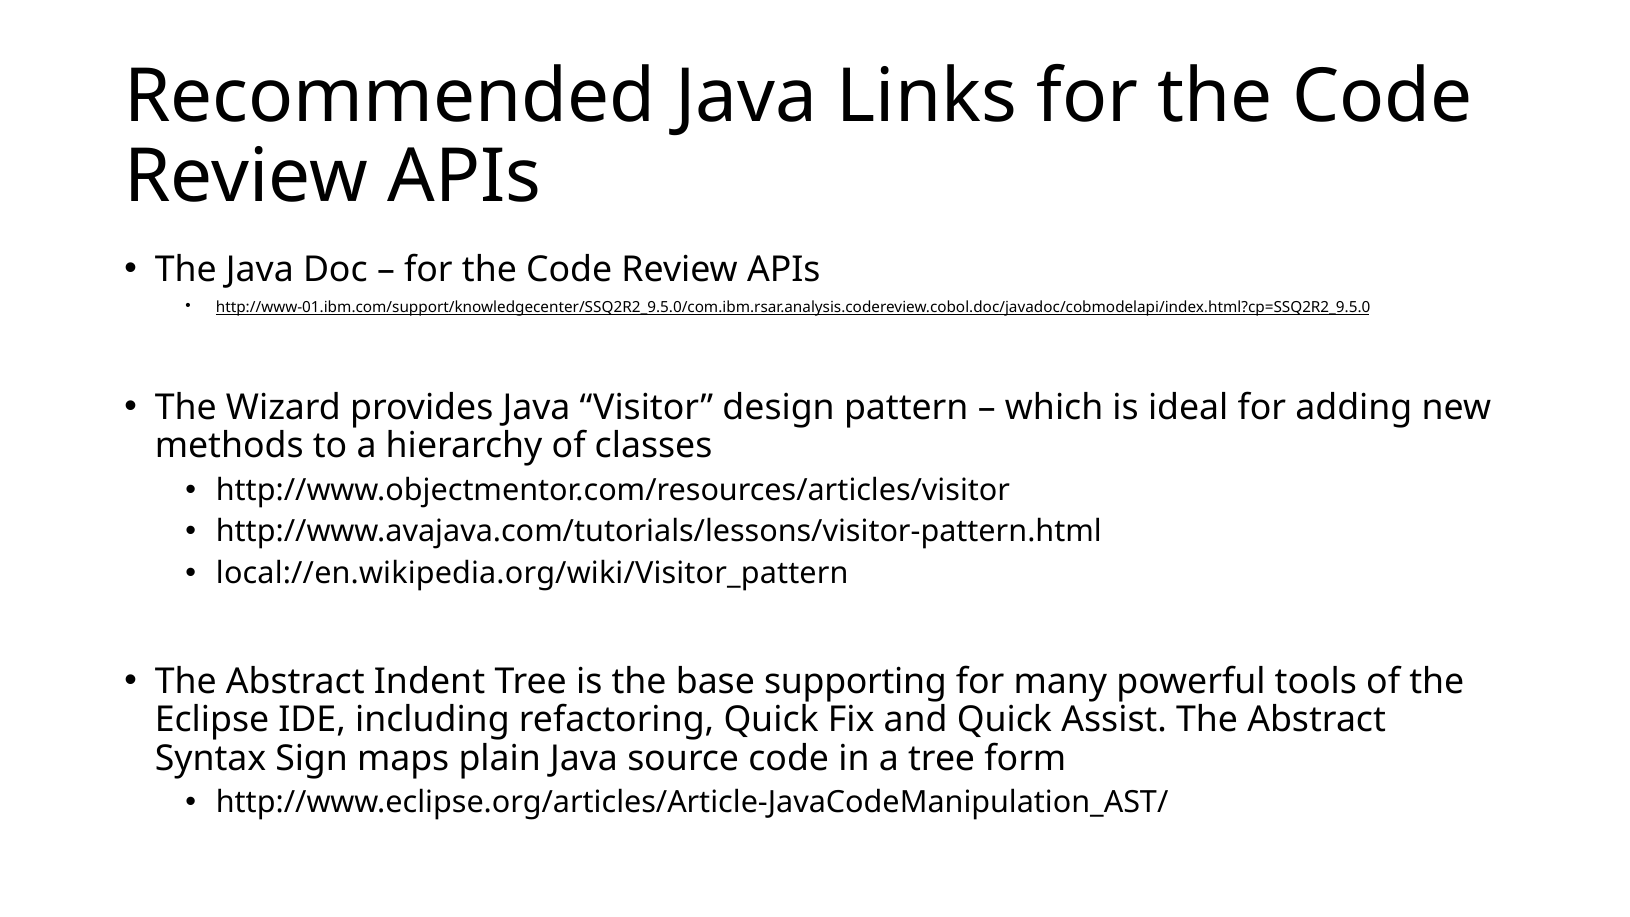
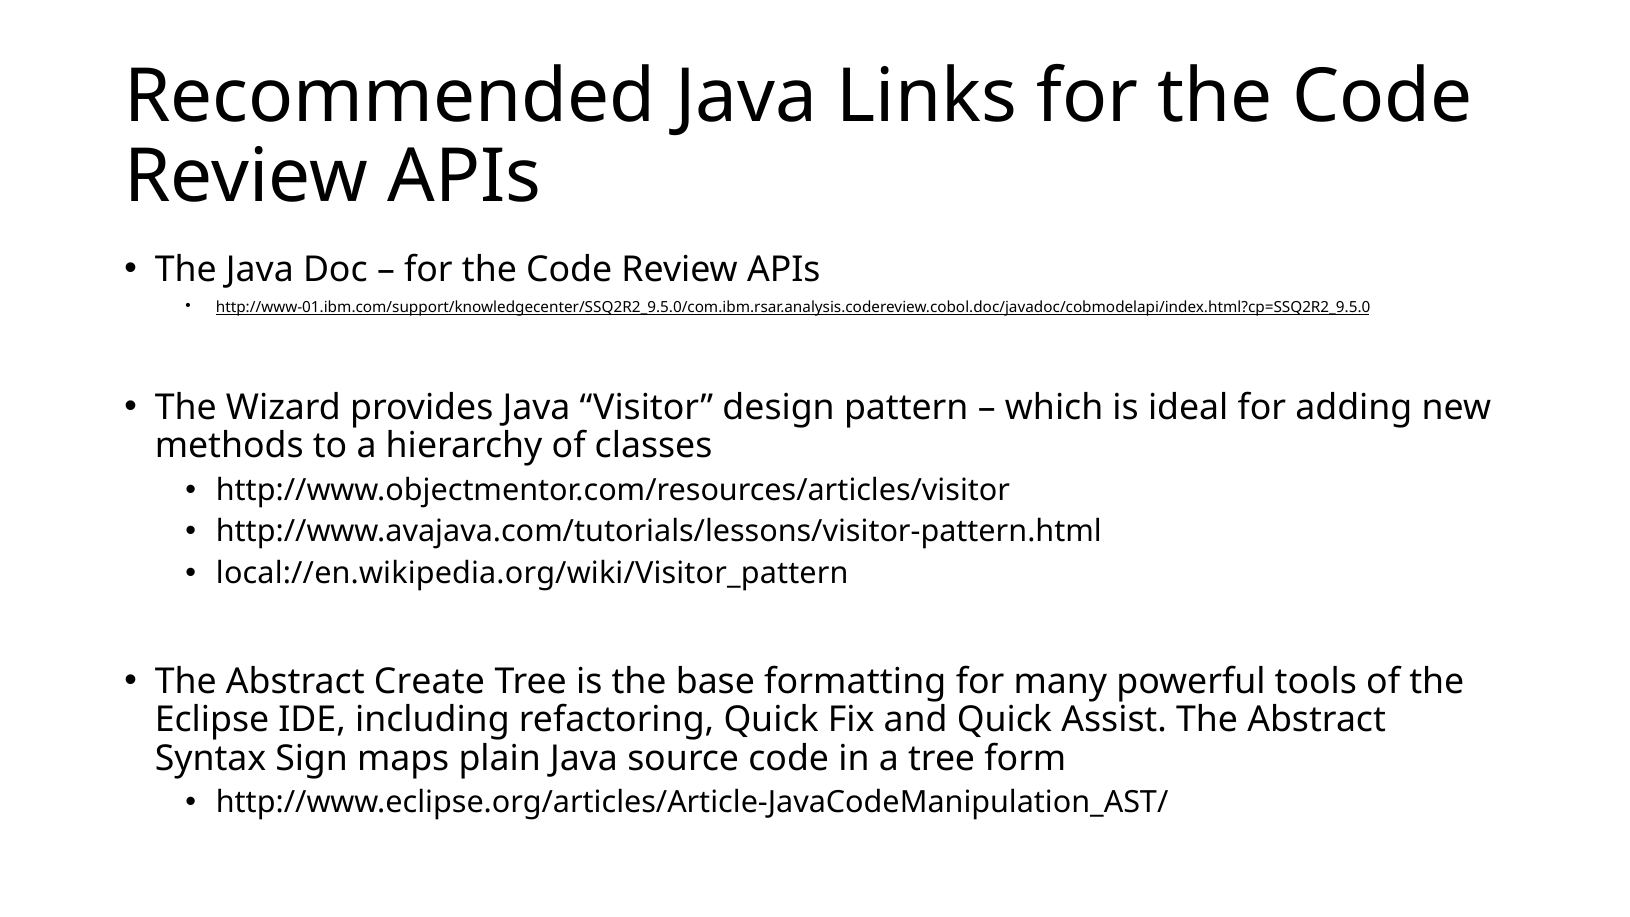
Indent: Indent -> Create
supporting: supporting -> formatting
